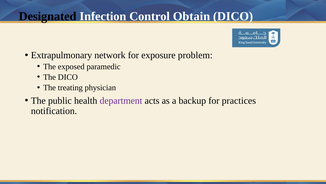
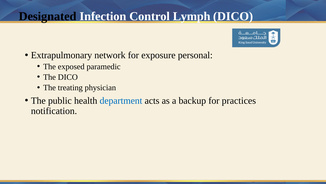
Obtain: Obtain -> Lymph
problem: problem -> personal
department colour: purple -> blue
